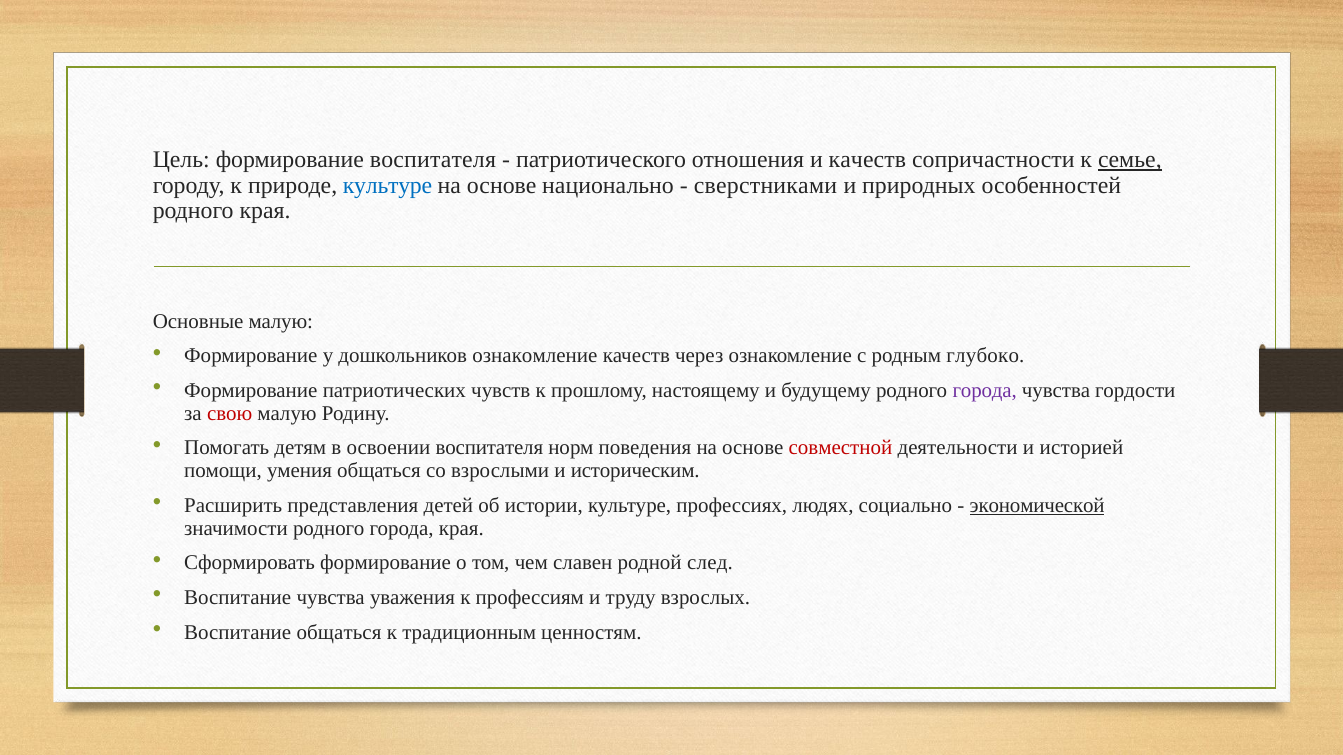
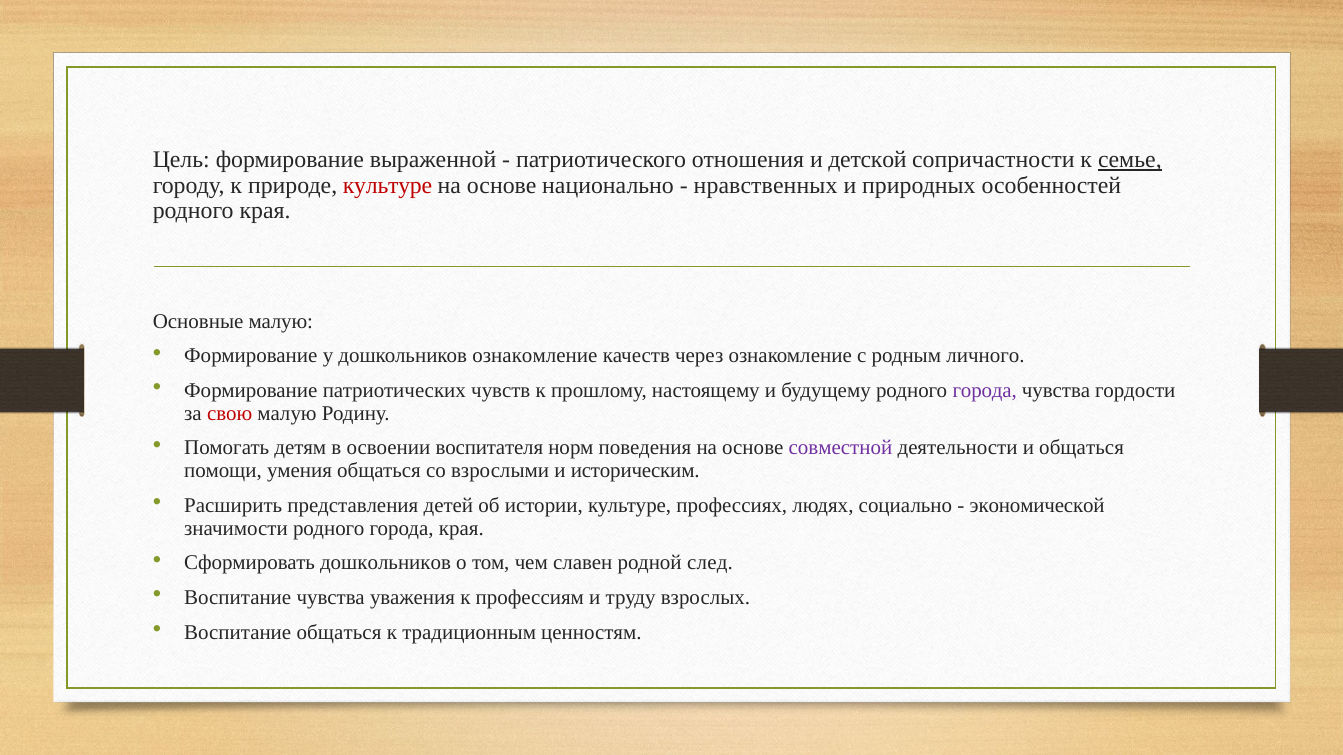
формирование воспитателя: воспитателя -> выраженной
и качеств: качеств -> детской
культуре at (388, 185) colour: blue -> red
сверстниками: сверстниками -> нравственных
глубоко: глубоко -> личного
совместной colour: red -> purple
и историей: историей -> общаться
экономической underline: present -> none
Сформировать формирование: формирование -> дошкольников
